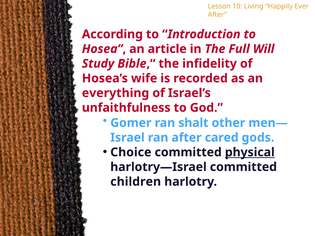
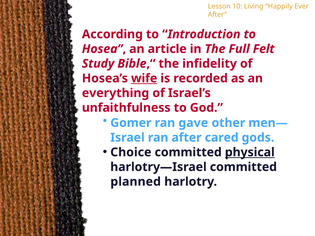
Will: Will -> Felt
wife underline: none -> present
shalt: shalt -> gave
children: children -> planned
